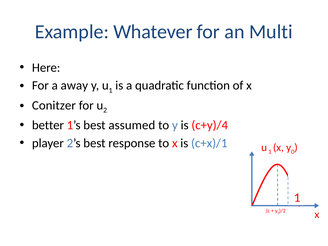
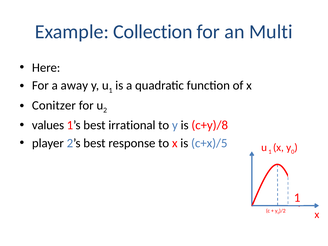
Whatever: Whatever -> Collection
better: better -> values
assumed: assumed -> irrational
c+y)/4: c+y)/4 -> c+y)/8
c+x)/1: c+x)/1 -> c+x)/5
